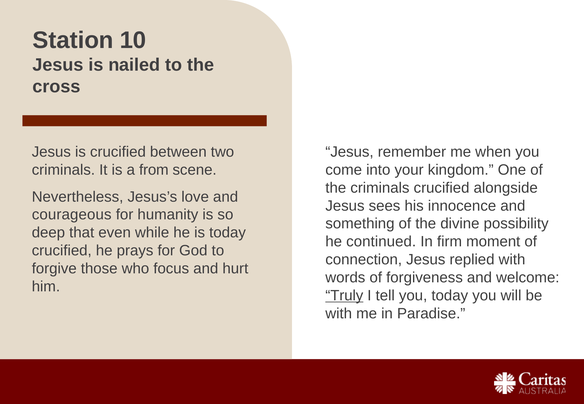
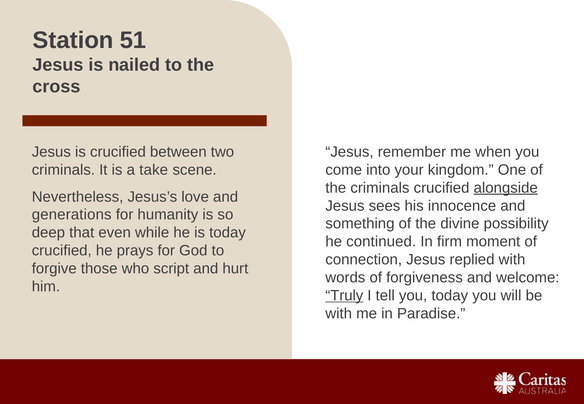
10: 10 -> 51
from: from -> take
alongside underline: none -> present
courageous: courageous -> generations
focus: focus -> script
